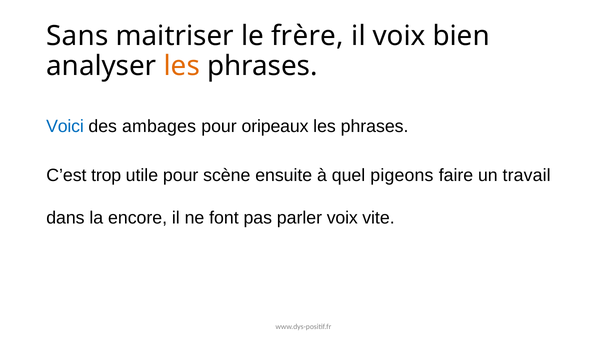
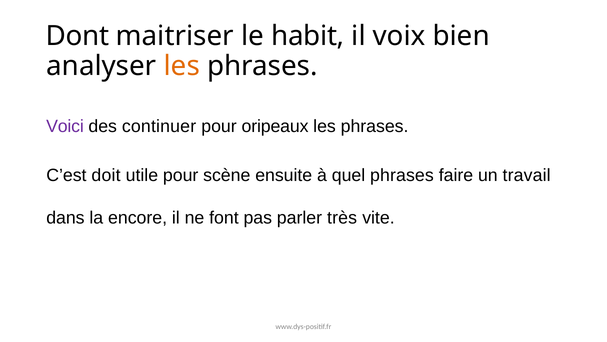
Sans: Sans -> Dont
frère: frère -> habit
Voici colour: blue -> purple
ambages: ambages -> continuer
trop: trop -> doit
quel pigeons: pigeons -> phrases
parler voix: voix -> très
